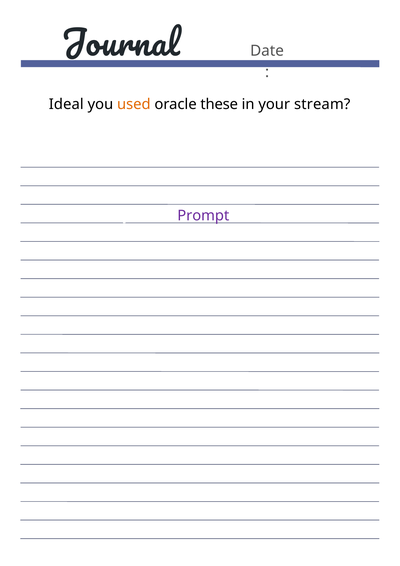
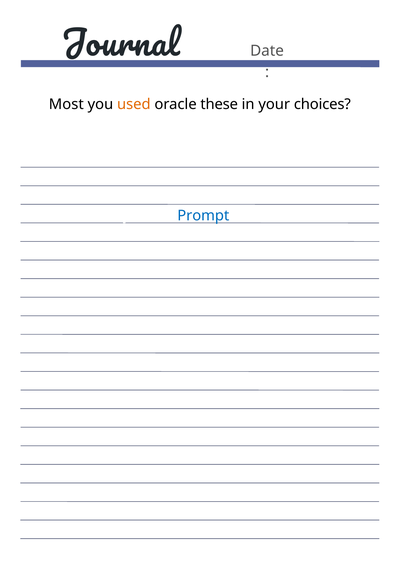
Ideal: Ideal -> Most
stream: stream -> choices
Prompt colour: purple -> blue
